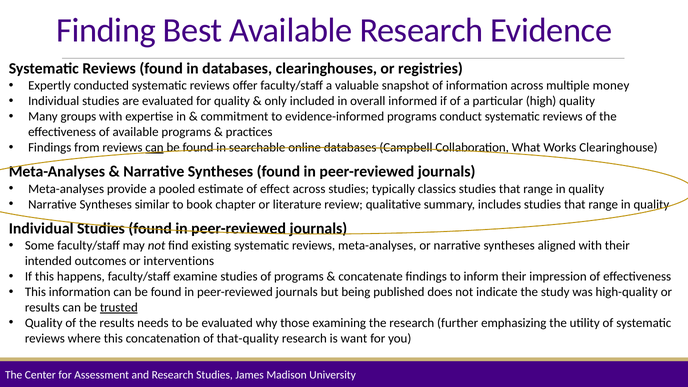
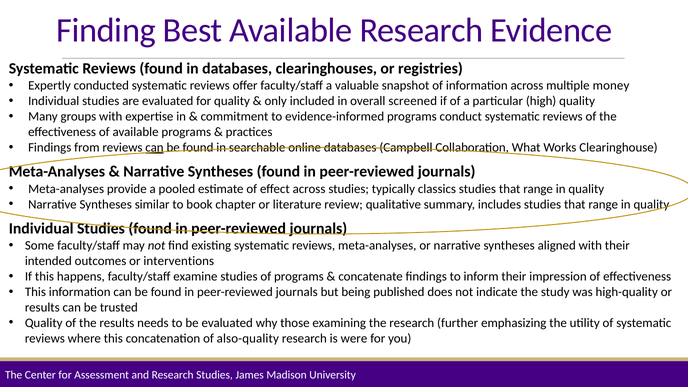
informed: informed -> screened
trusted underline: present -> none
that-quality: that-quality -> also-quality
want: want -> were
